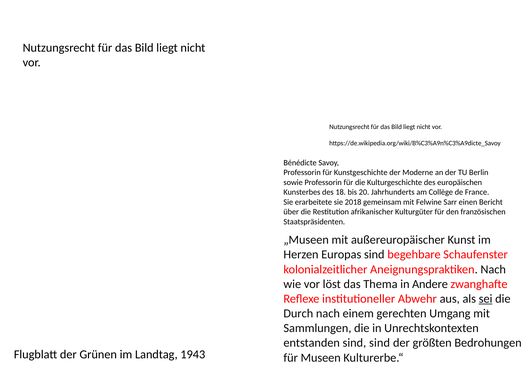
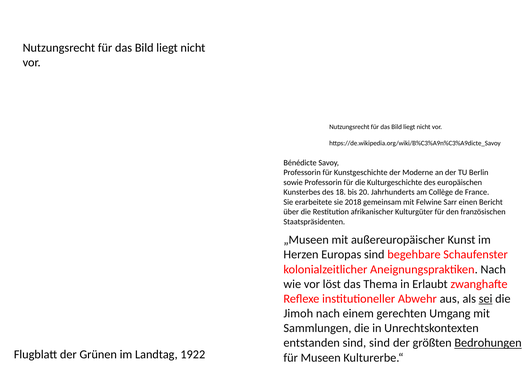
Andere: Andere -> Erlaubt
Durch: Durch -> Jimoh
Bedrohungen underline: none -> present
1943: 1943 -> 1922
